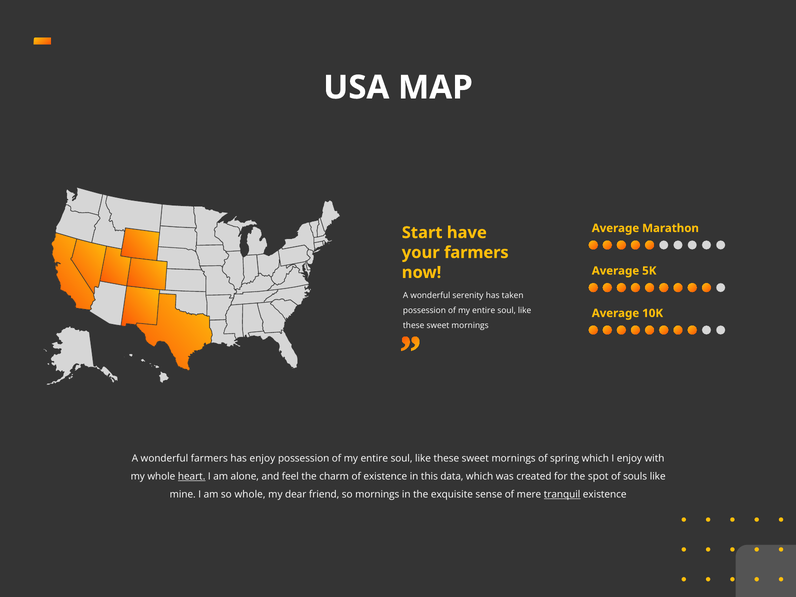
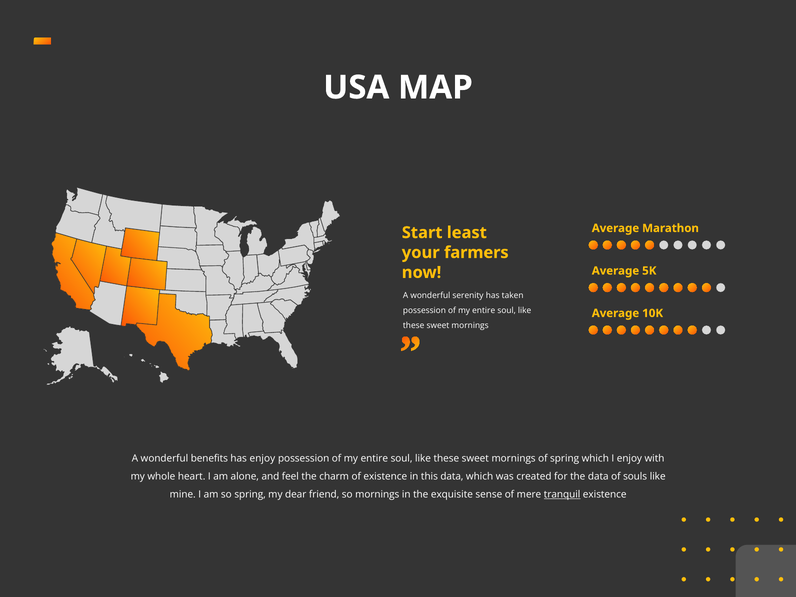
have: have -> least
wonderful farmers: farmers -> benefits
heart underline: present -> none
the spot: spot -> data
so whole: whole -> spring
